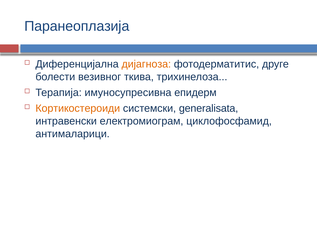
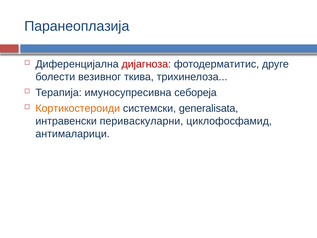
дијагноза colour: orange -> red
епидерм: епидерм -> себореја
електромиограм: електромиограм -> периваскуларни
